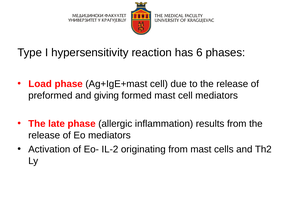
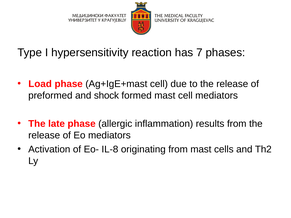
6: 6 -> 7
giving: giving -> shock
IL-2: IL-2 -> IL-8
